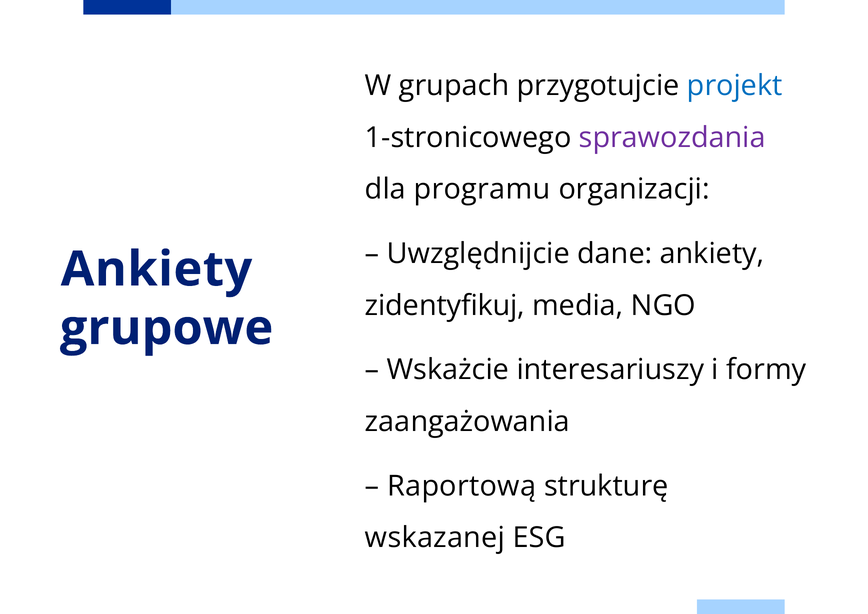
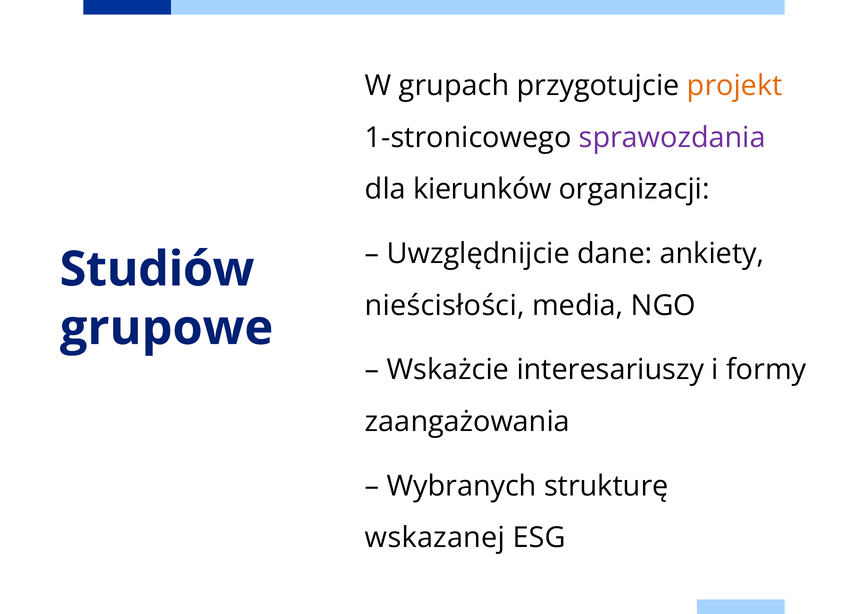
projekt colour: blue -> orange
programu: programu -> kierunków
Ankiety at (156, 269): Ankiety -> Studiów
zidentyfikuj: zidentyfikuj -> nieścisłości
Raportową: Raportową -> Wybranych
